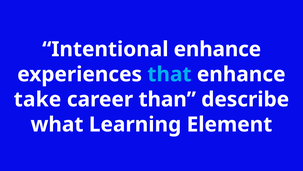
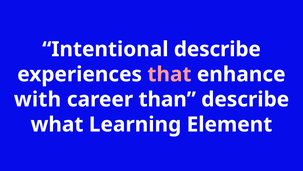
Intentional enhance: enhance -> describe
that colour: light blue -> pink
take: take -> with
